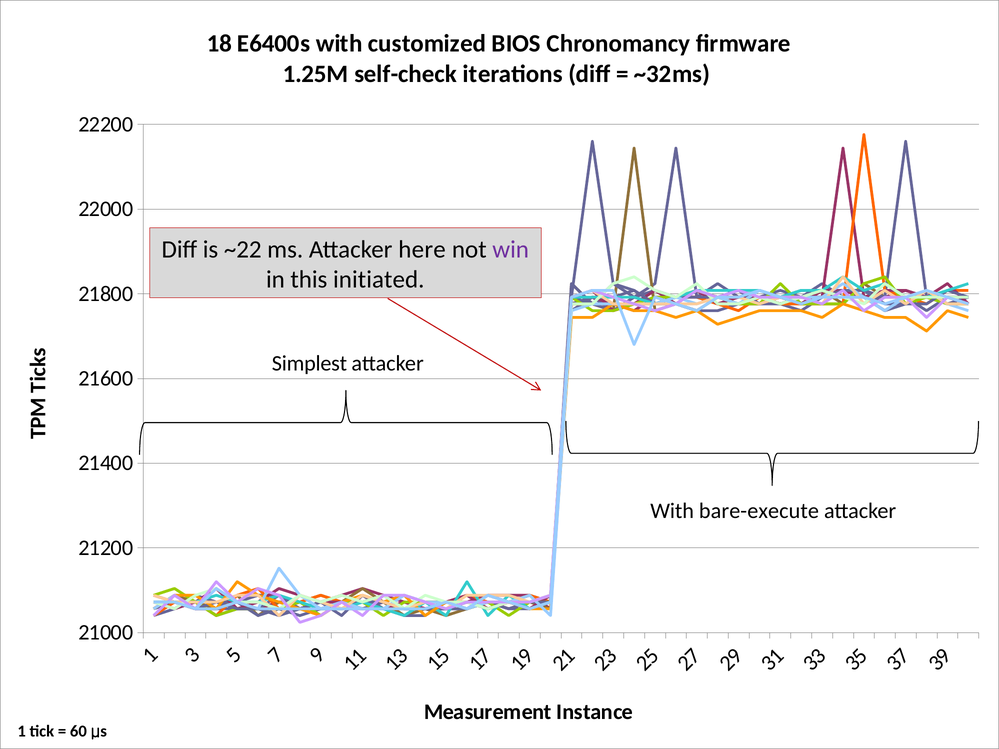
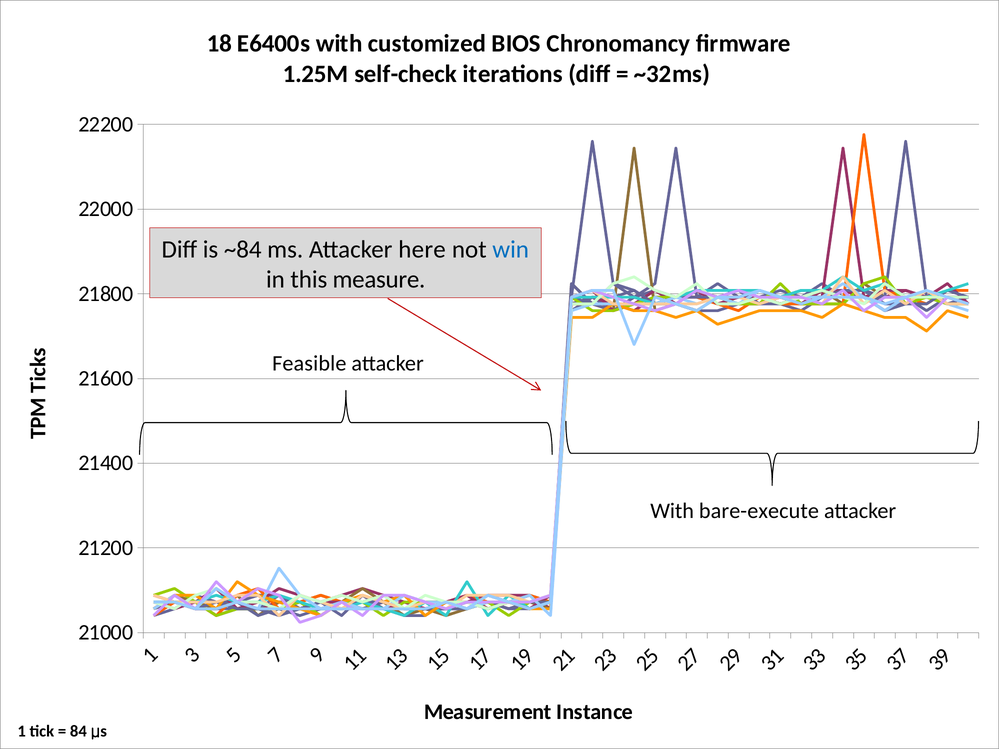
~22: ~22 -> ~84
win colour: purple -> blue
initiated: initiated -> measure
Simplest: Simplest -> Feasible
60: 60 -> 84
